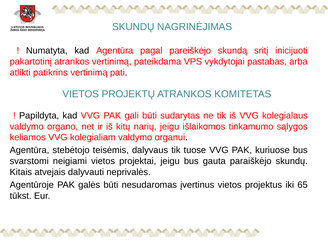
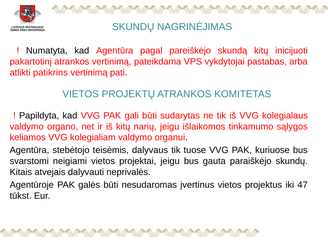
skundą sritį: sritį -> kitų
65: 65 -> 47
